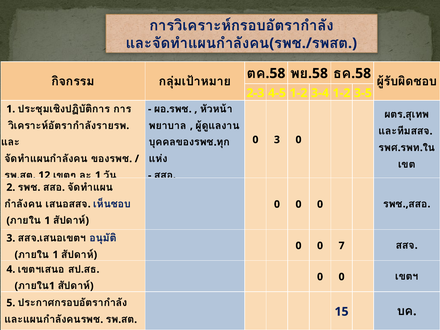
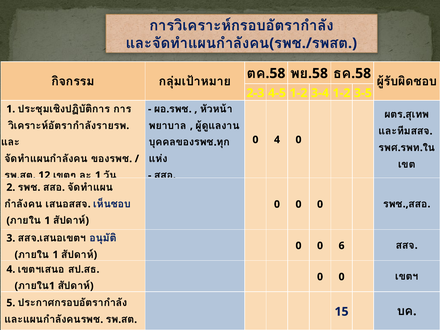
0 3: 3 -> 4
7: 7 -> 6
